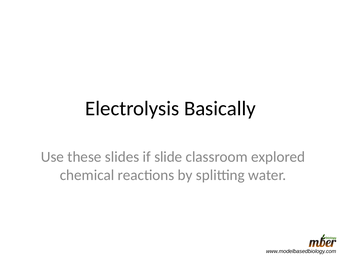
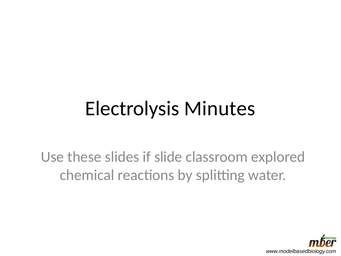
Basically: Basically -> Minutes
